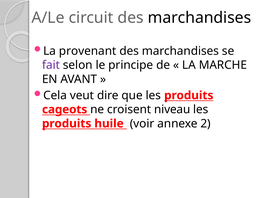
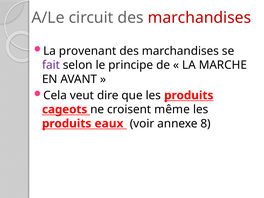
marchandises at (199, 18) colour: black -> red
niveau: niveau -> même
huile: huile -> eaux
2: 2 -> 8
